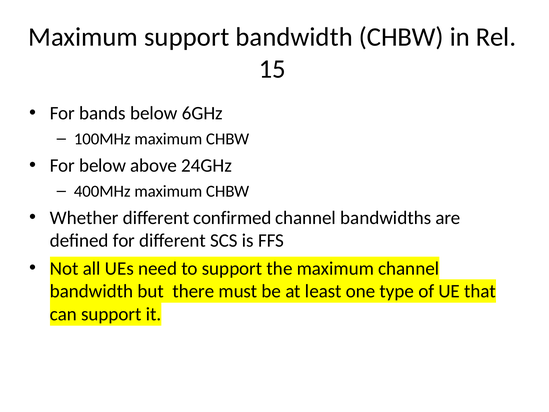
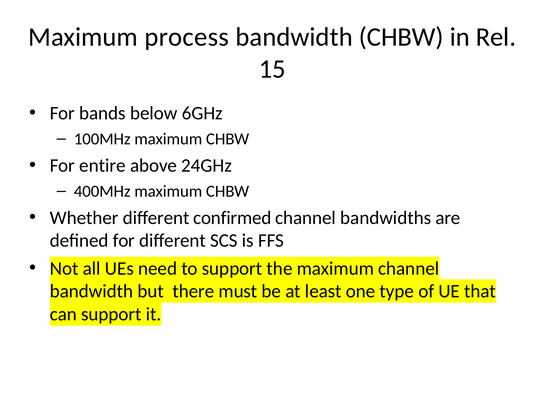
Maximum support: support -> process
For below: below -> entire
